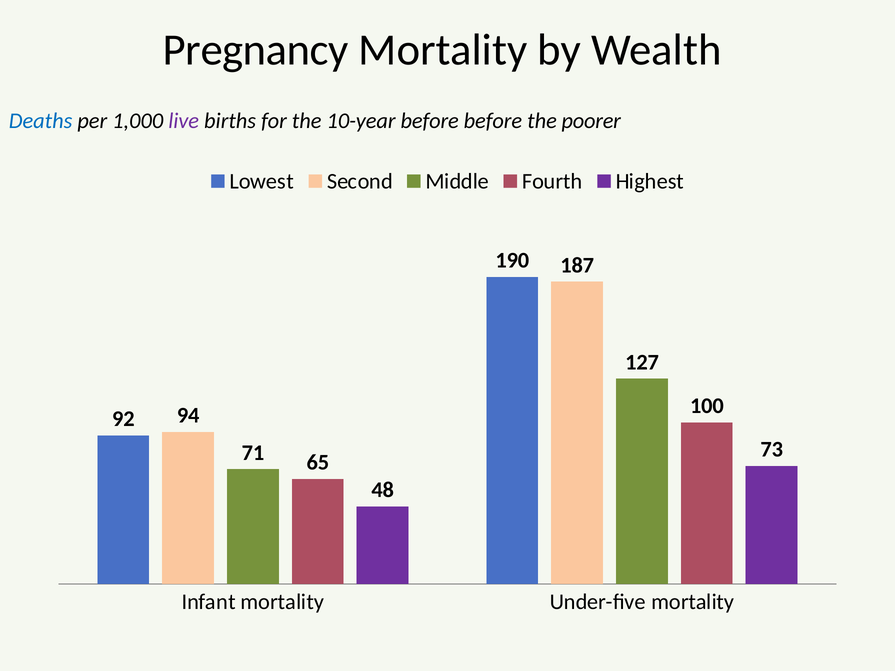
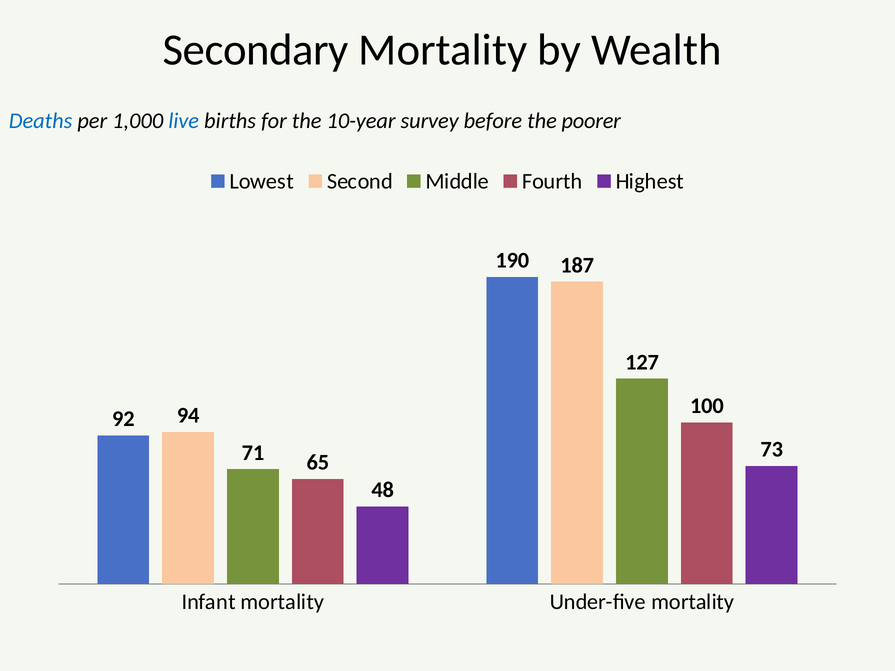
Pregnancy: Pregnancy -> Secondary
live colour: purple -> blue
10-year before: before -> survey
